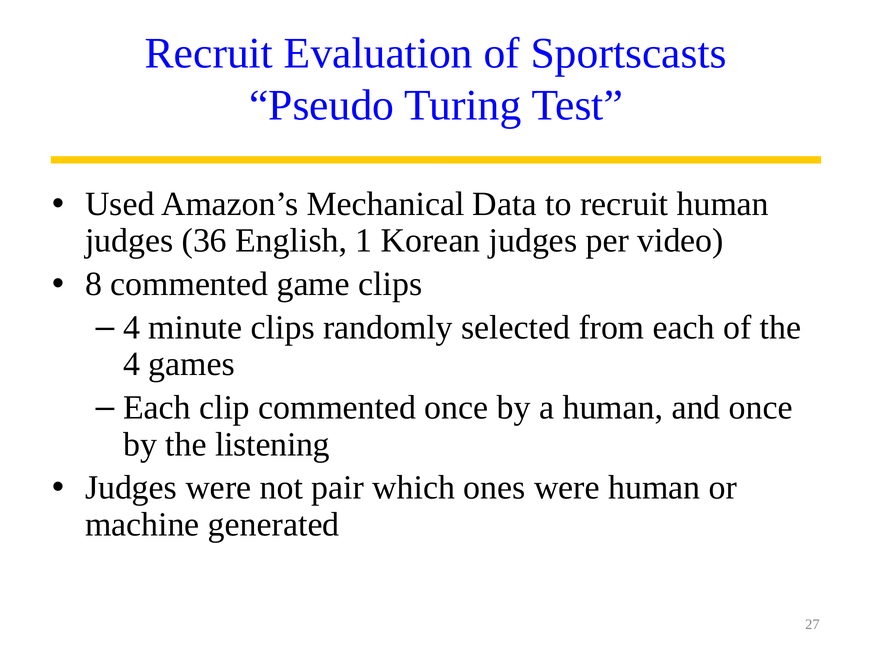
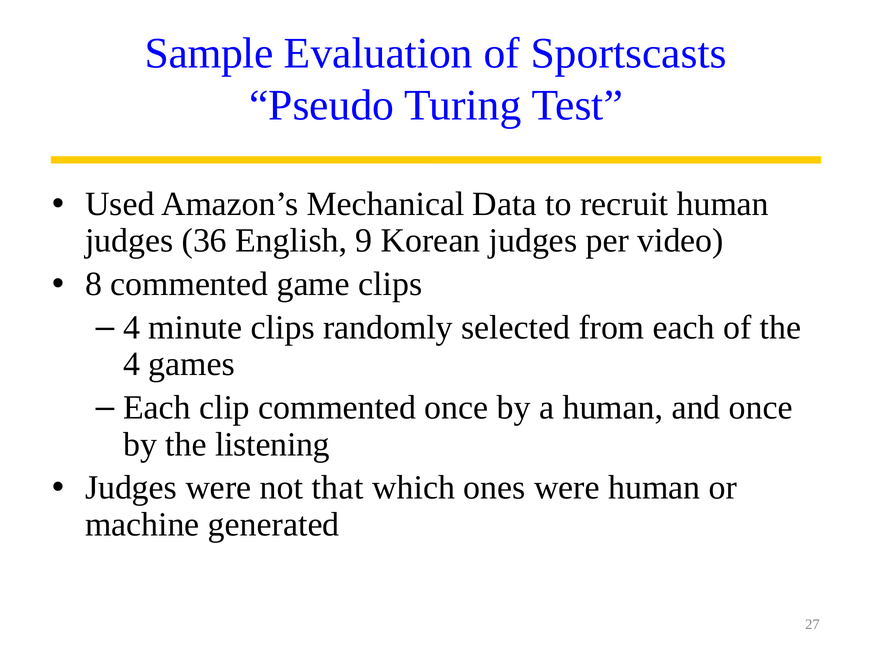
Recruit at (209, 53): Recruit -> Sample
1: 1 -> 9
pair: pair -> that
